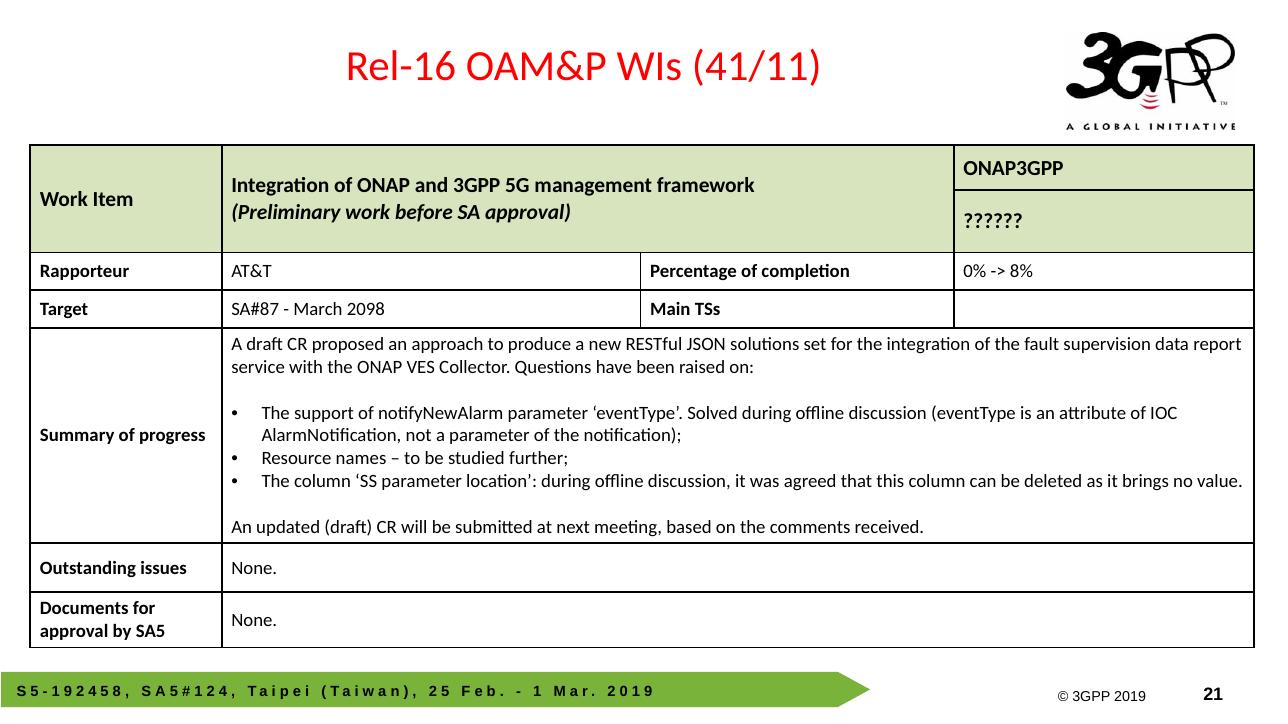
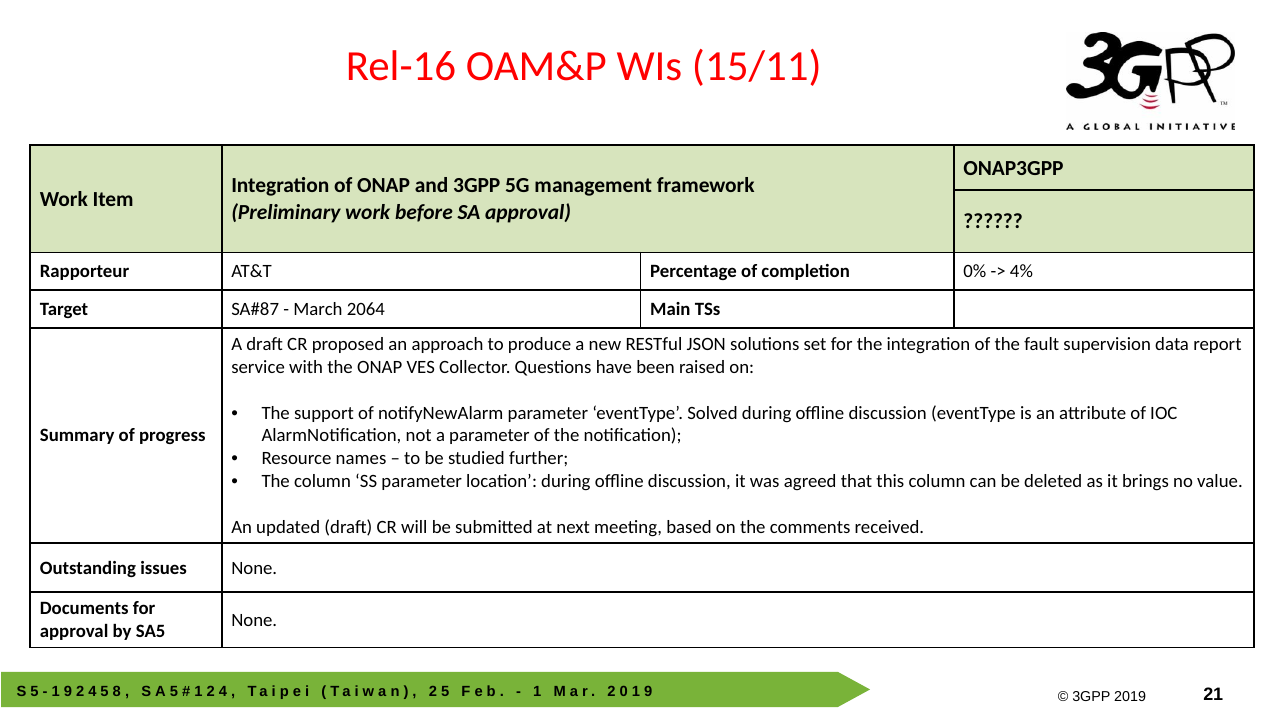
41/11: 41/11 -> 15/11
8%: 8% -> 4%
2098: 2098 -> 2064
